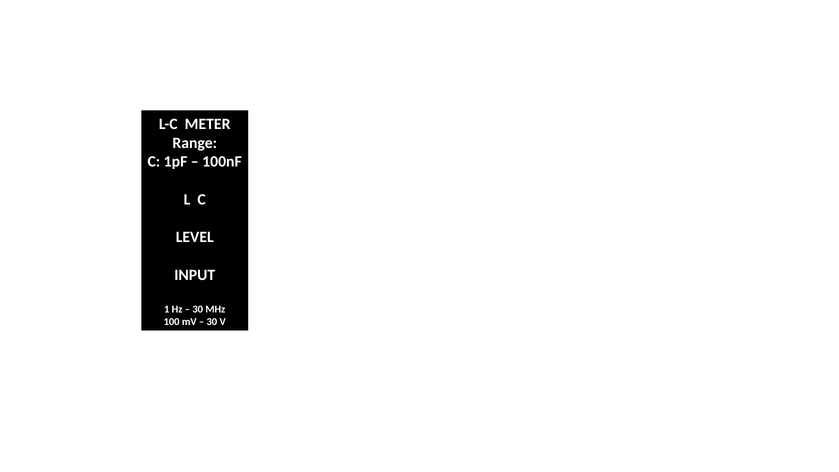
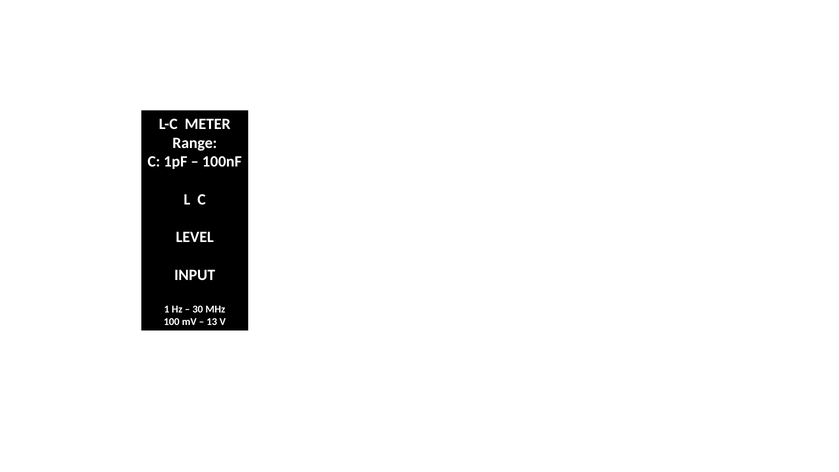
30 at (212, 322): 30 -> 13
